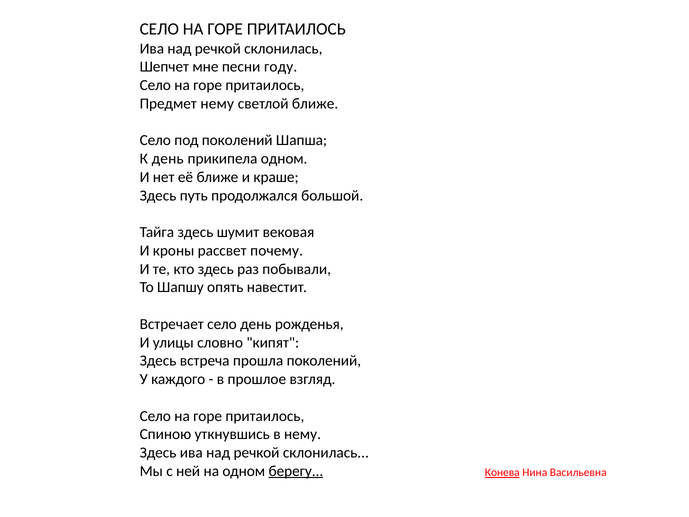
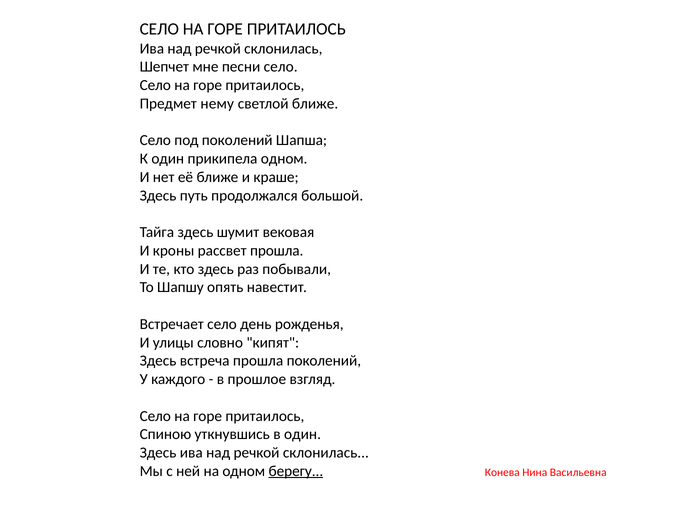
песни году: году -> село
К день: день -> один
рассвет почему: почему -> прошла
в нему: нему -> один
Конева underline: present -> none
